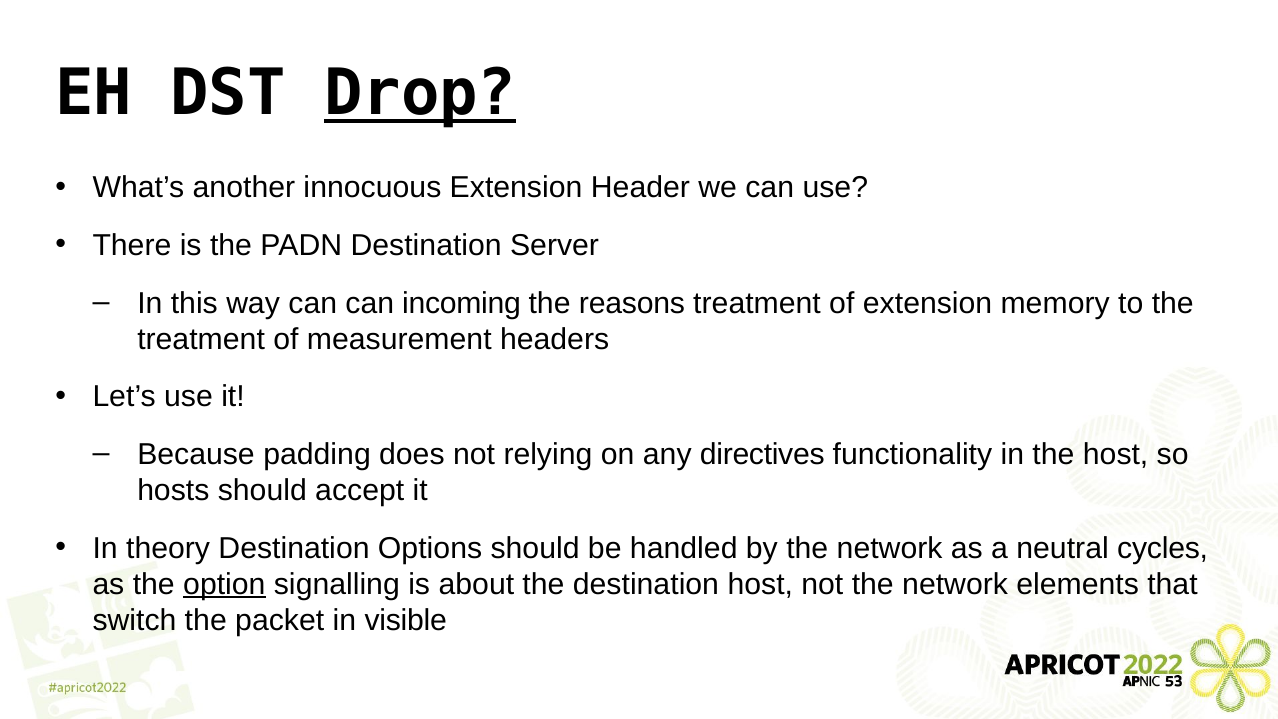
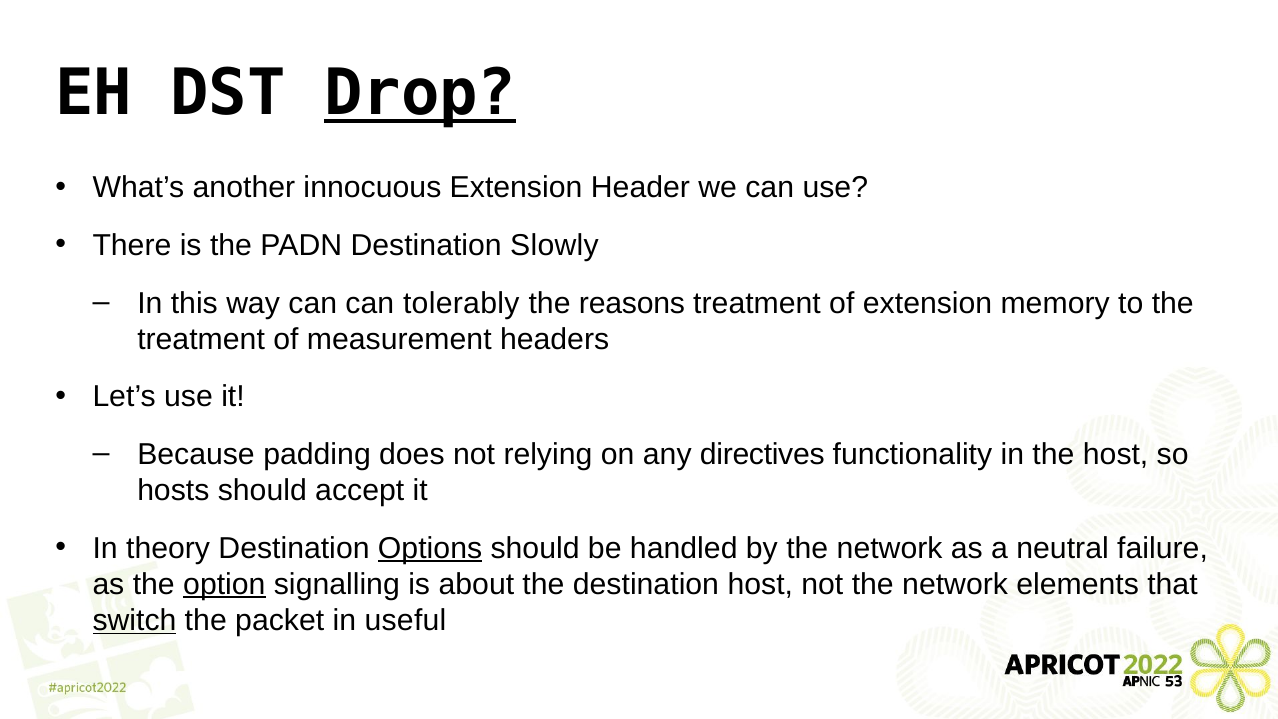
Server: Server -> Slowly
incoming: incoming -> tolerably
Options underline: none -> present
cycles: cycles -> failure
switch underline: none -> present
visible: visible -> useful
